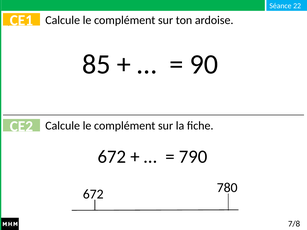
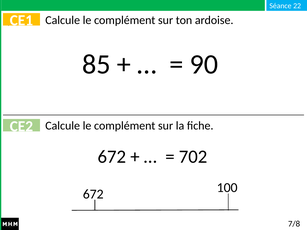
790: 790 -> 702
780: 780 -> 100
